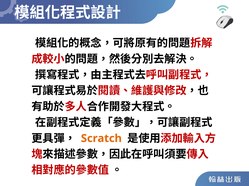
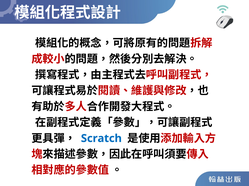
Scratch colour: orange -> blue
